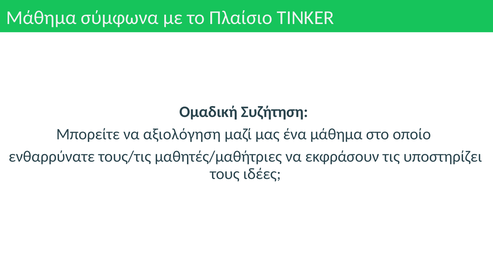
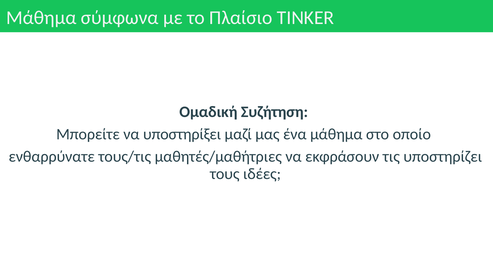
αξιολόγηση: αξιολόγηση -> υποστηρίξει
